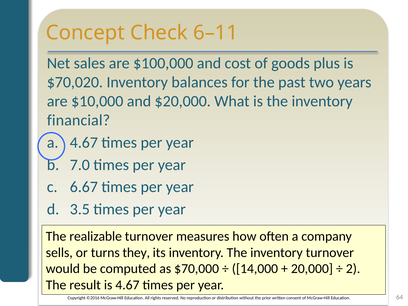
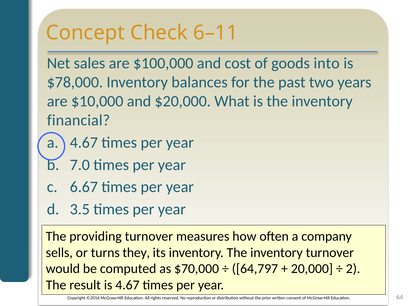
plus: plus -> into
$70,020: $70,020 -> $78,000
realizable: realizable -> providing
14,000: 14,000 -> 64,797
